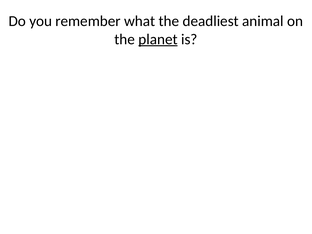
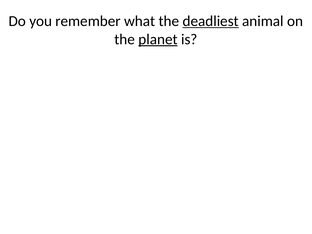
deadliest underline: none -> present
